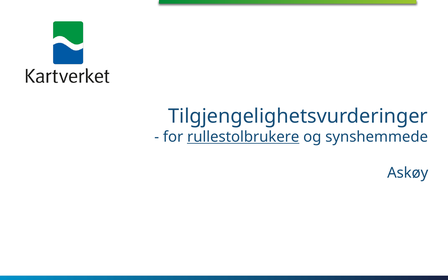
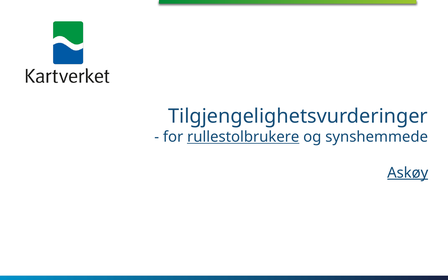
Askøy underline: none -> present
